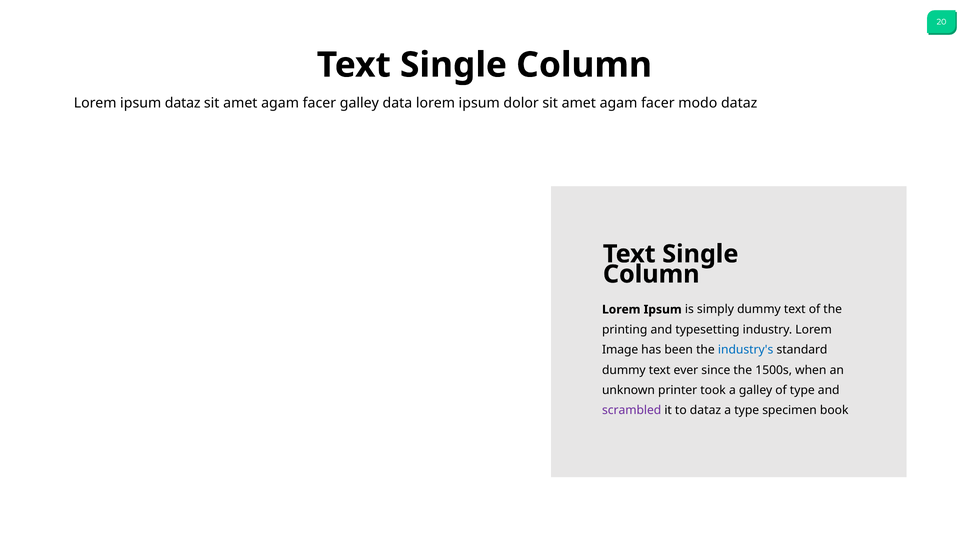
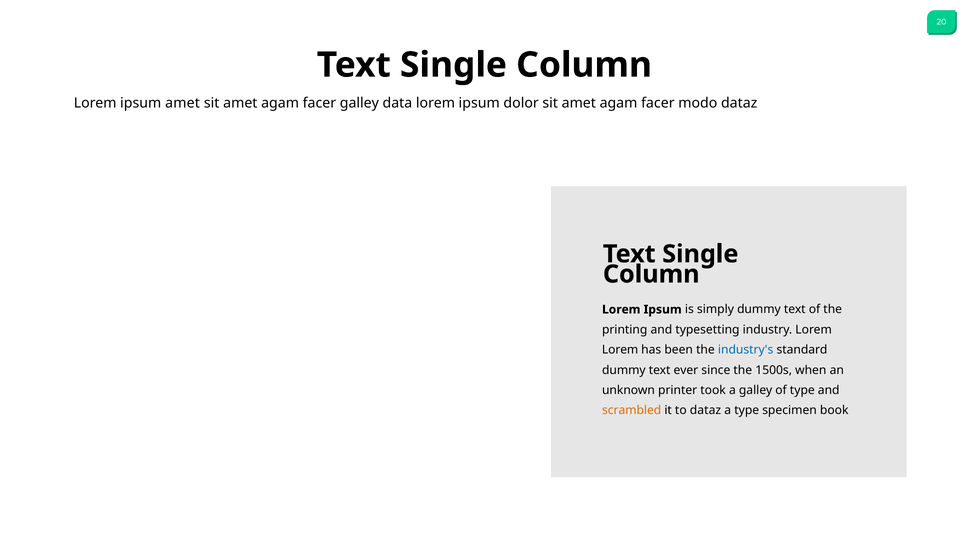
ipsum dataz: dataz -> amet
Image at (620, 350): Image -> Lorem
scrambled colour: purple -> orange
